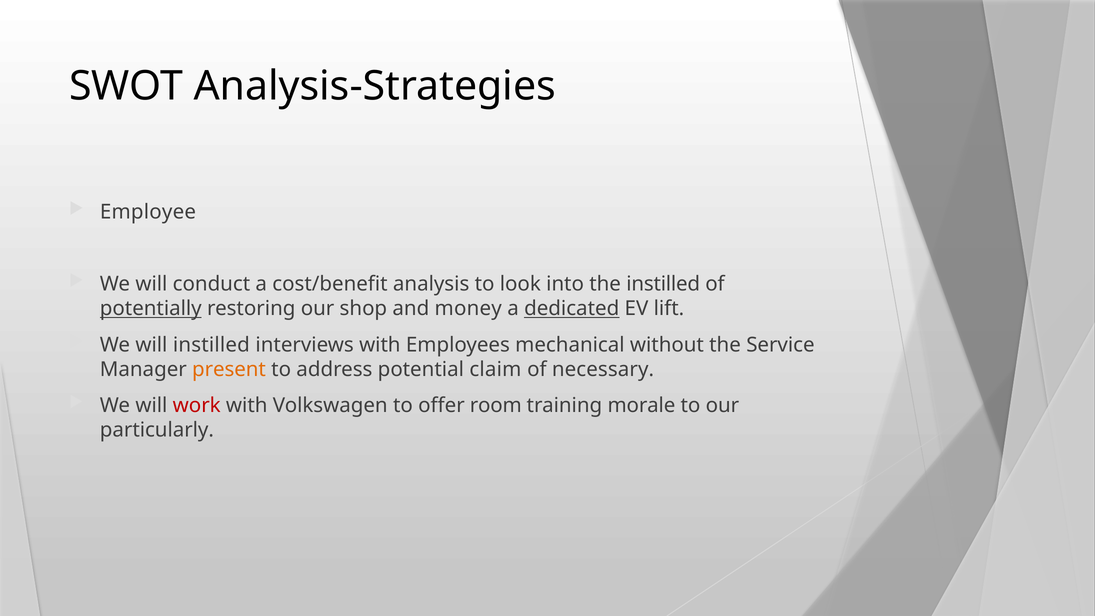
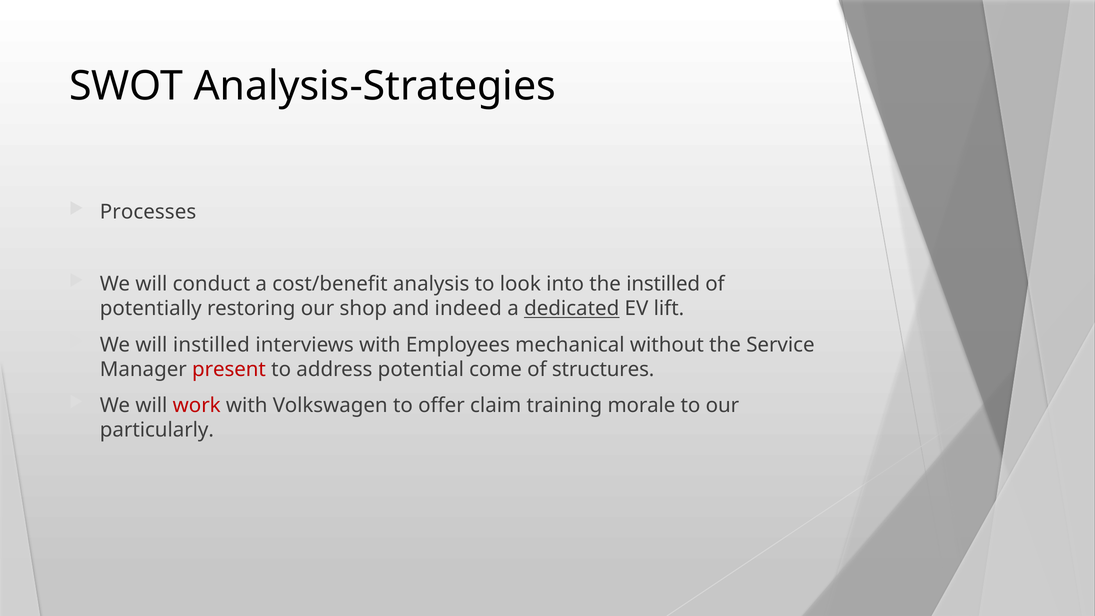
Employee: Employee -> Processes
potentially underline: present -> none
money: money -> indeed
present colour: orange -> red
claim: claim -> come
necessary: necessary -> structures
room: room -> claim
